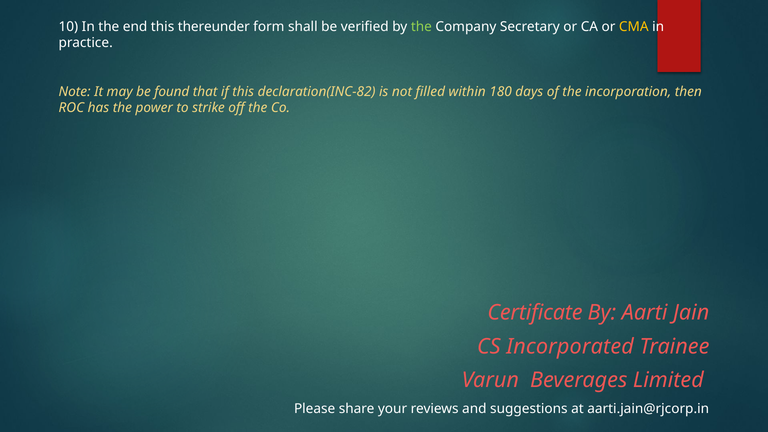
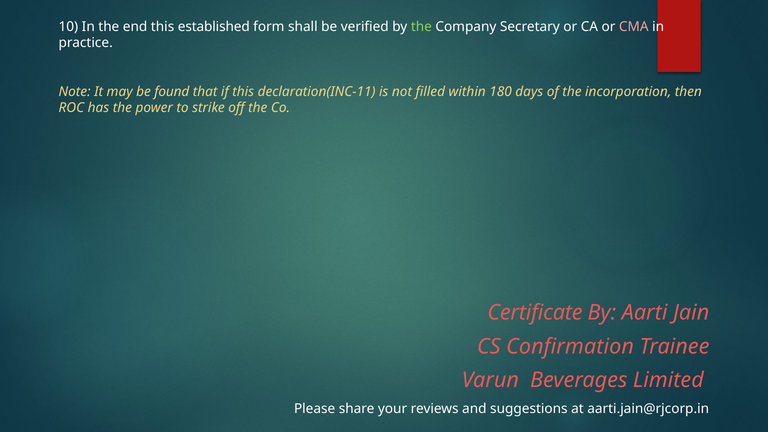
thereunder: thereunder -> established
CMA colour: yellow -> pink
declaration(INC-82: declaration(INC-82 -> declaration(INC-11
Incorporated: Incorporated -> Confirmation
